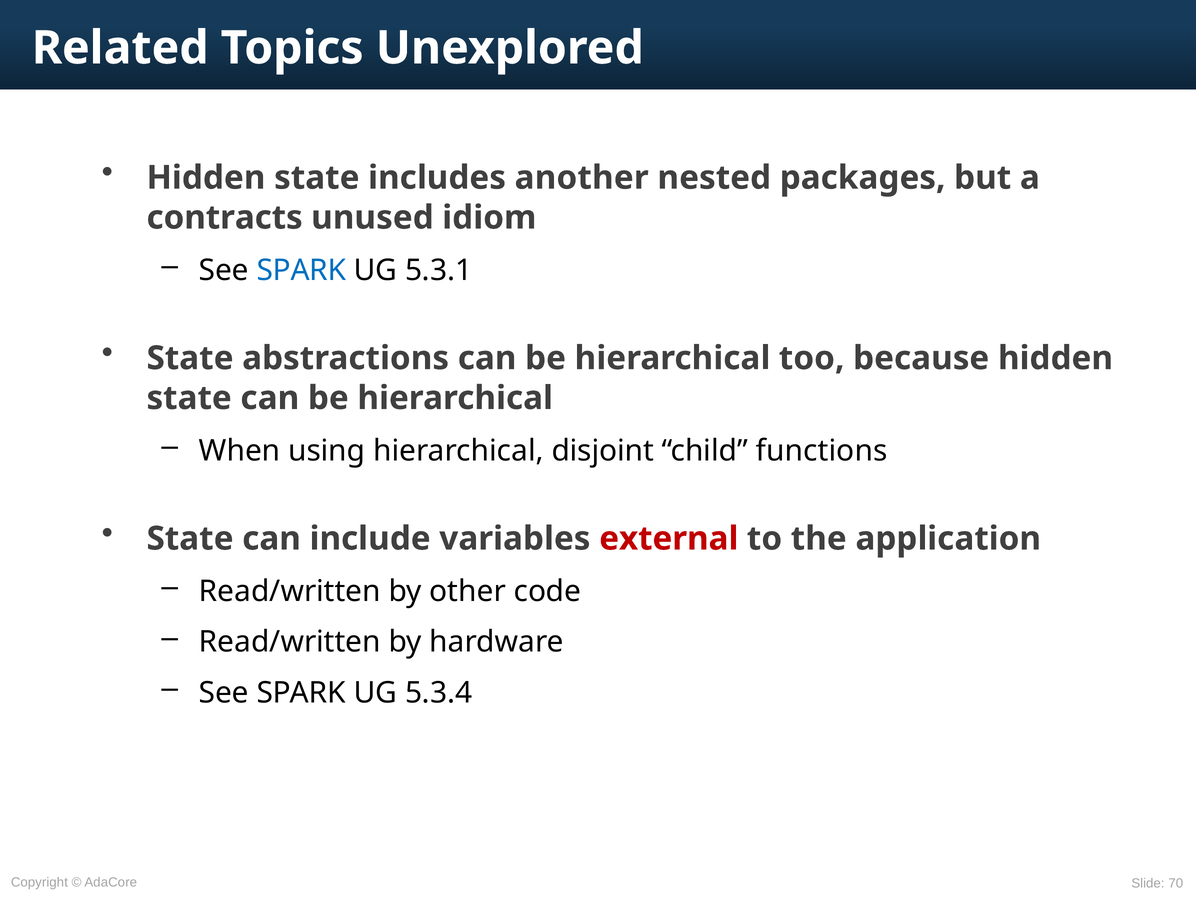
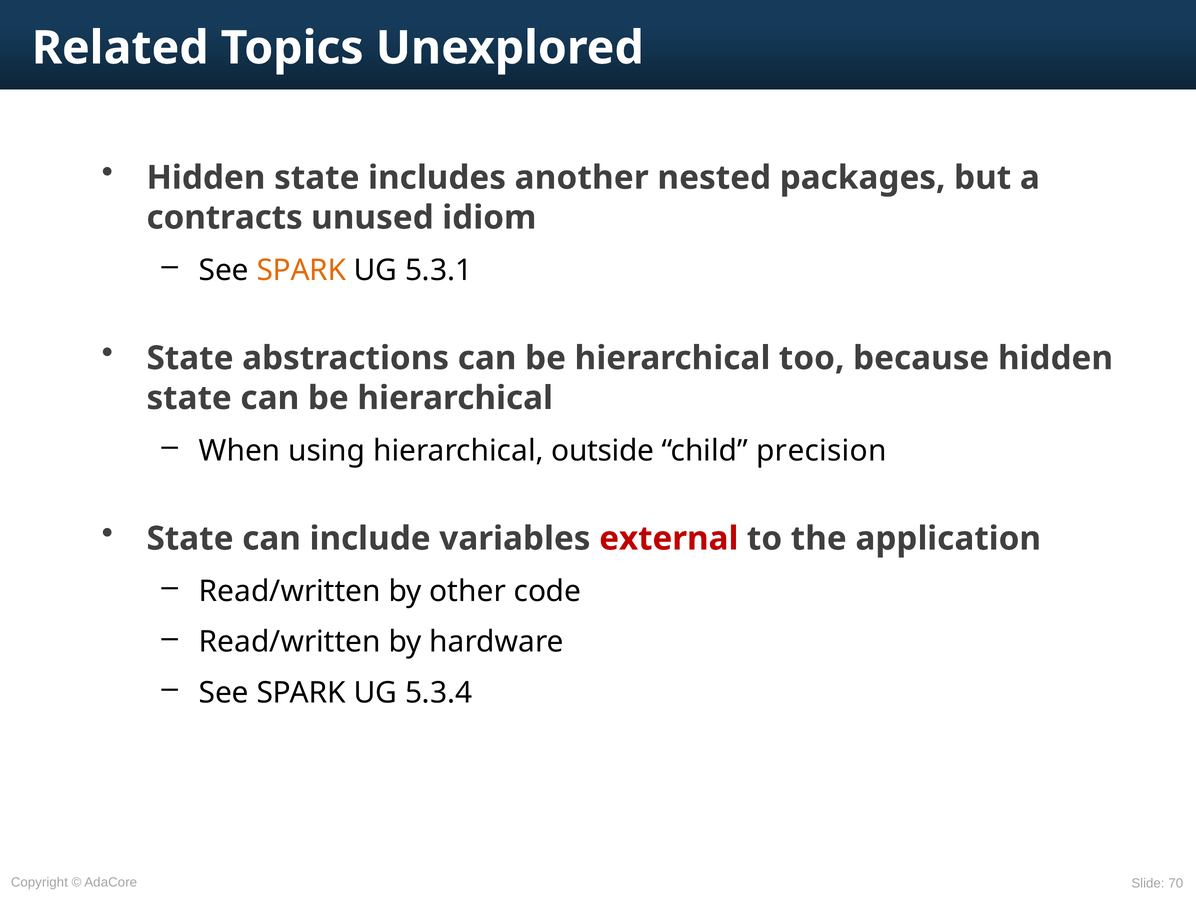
SPARK at (301, 270) colour: blue -> orange
disjoint: disjoint -> outside
functions: functions -> precision
